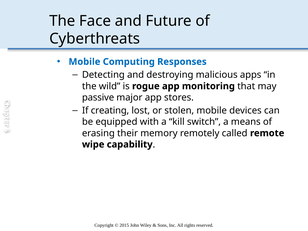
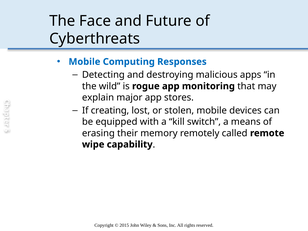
passive: passive -> explain
